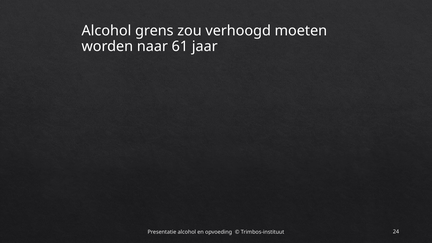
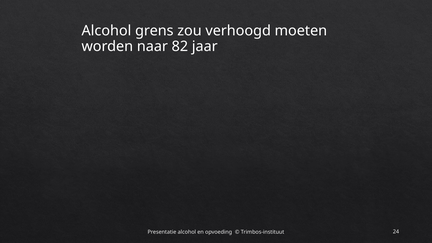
61: 61 -> 82
